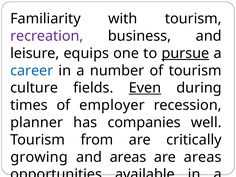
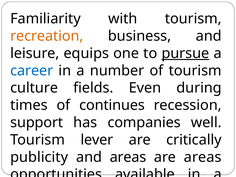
recreation colour: purple -> orange
Even underline: present -> none
employer: employer -> continues
planner: planner -> support
from: from -> lever
growing: growing -> publicity
